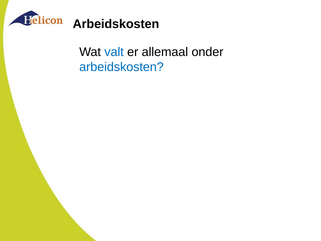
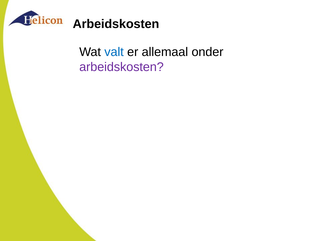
arbeidskosten at (121, 67) colour: blue -> purple
